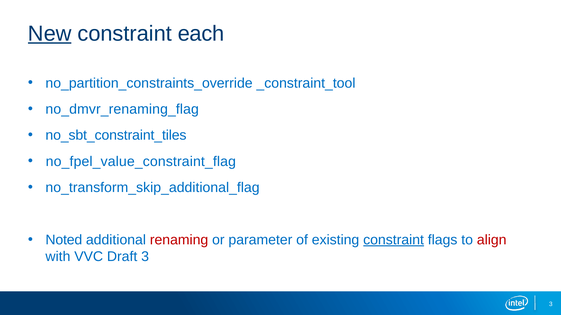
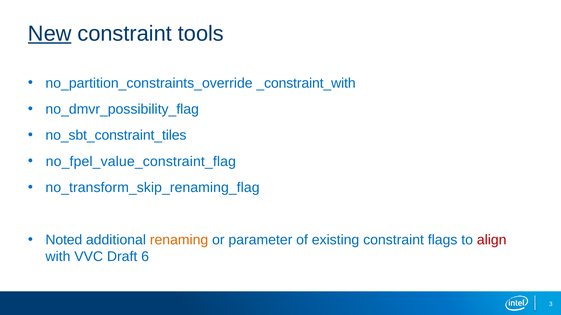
each: each -> tools
_constraint_tool: _constraint_tool -> _constraint_with
no_dmvr_renaming_flag: no_dmvr_renaming_flag -> no_dmvr_possibility_flag
no_transform_skip_additional_flag: no_transform_skip_additional_flag -> no_transform_skip_renaming_flag
renaming colour: red -> orange
constraint at (394, 240) underline: present -> none
Draft 3: 3 -> 6
